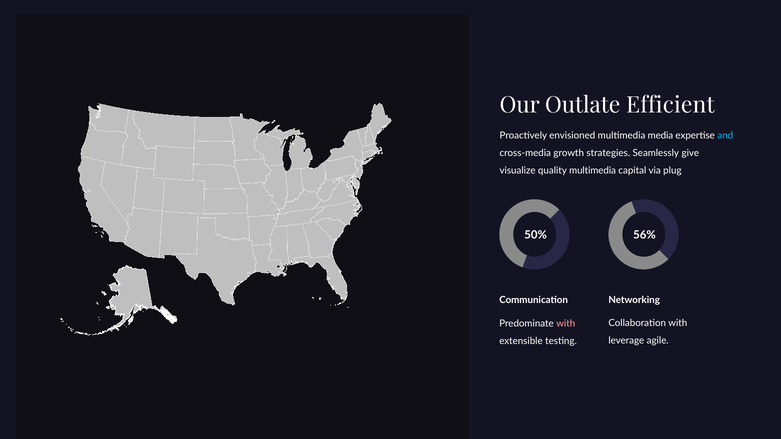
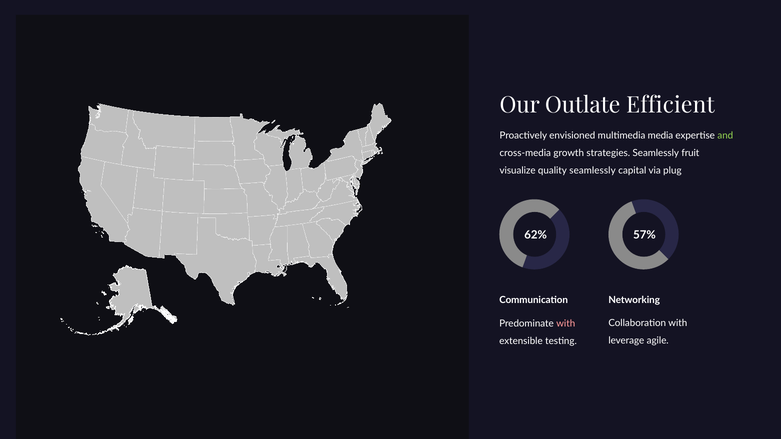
and colour: light blue -> light green
give: give -> fruit
quality multimedia: multimedia -> seamlessly
50%: 50% -> 62%
56%: 56% -> 57%
